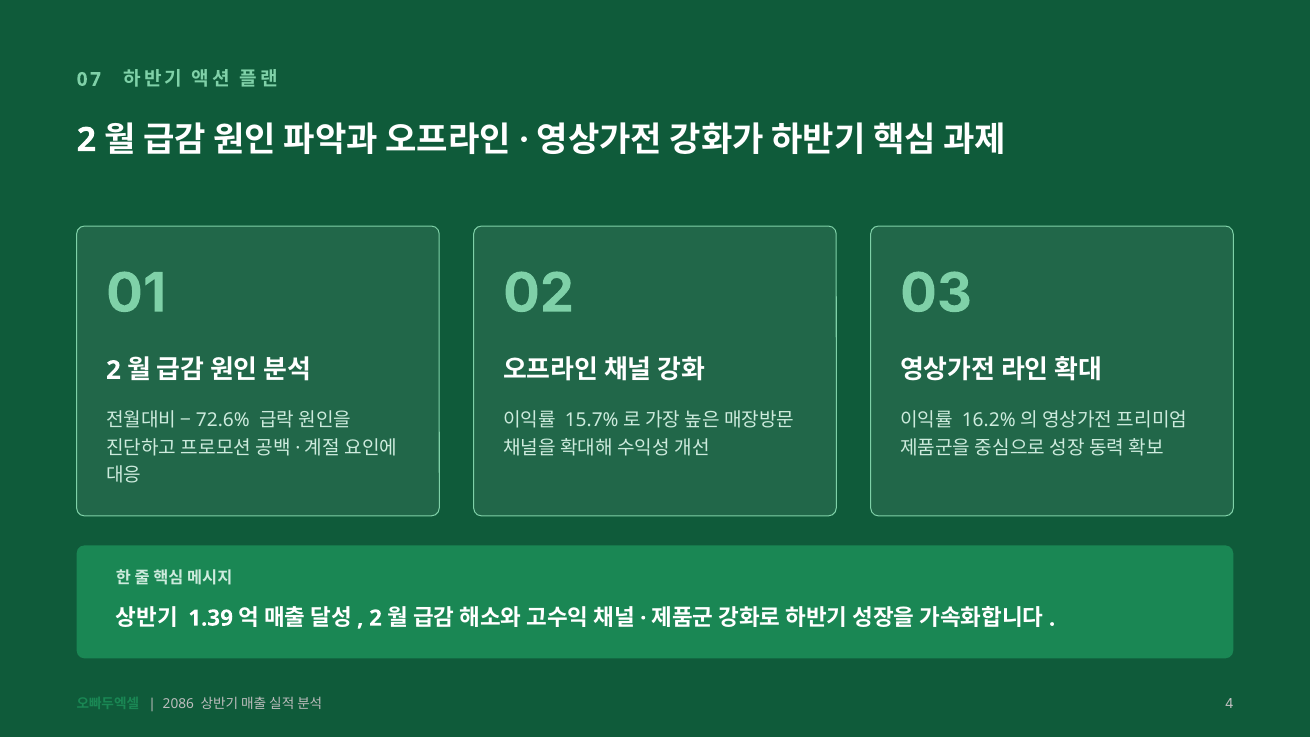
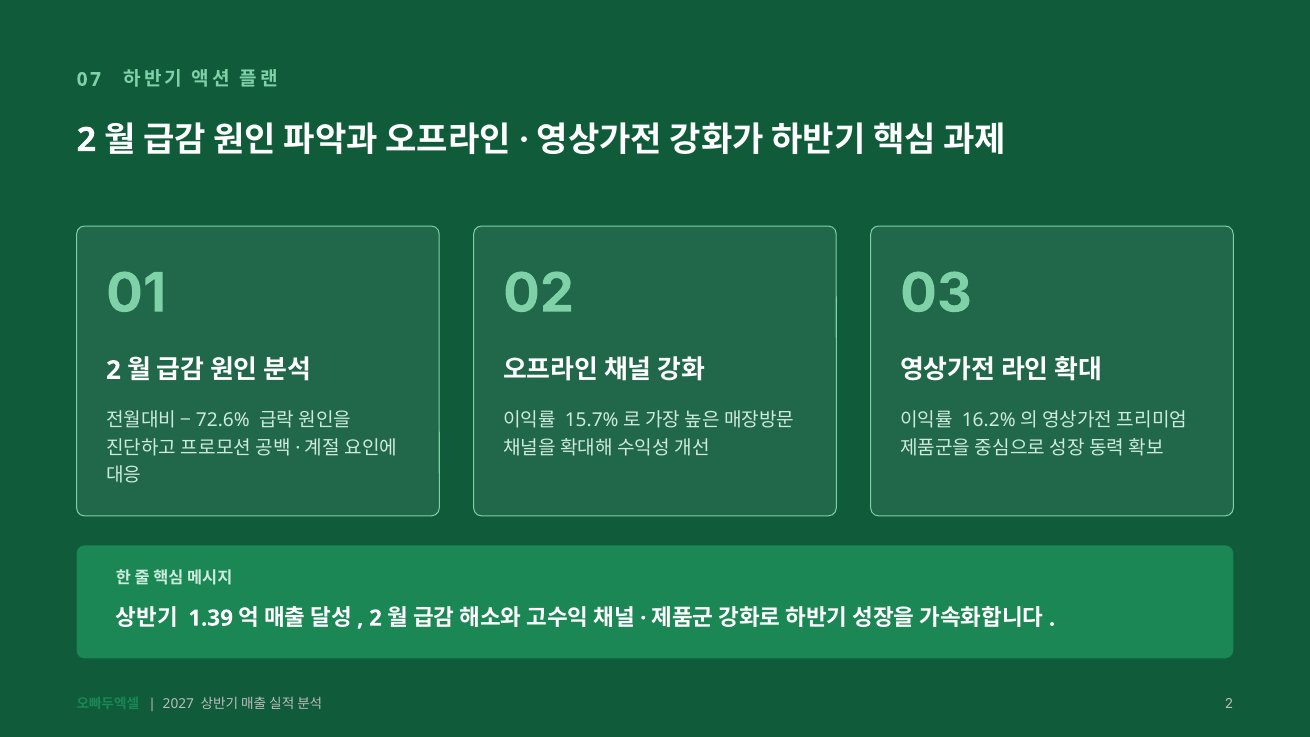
2086: 2086 -> 2027
4 at (1229, 703): 4 -> 2
